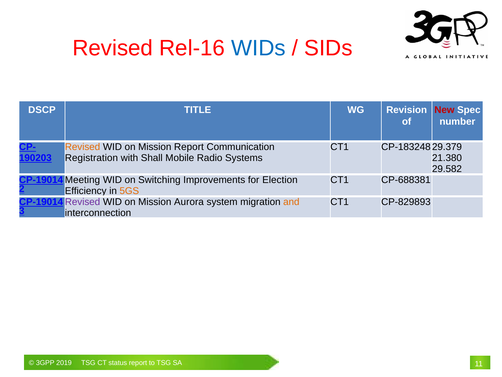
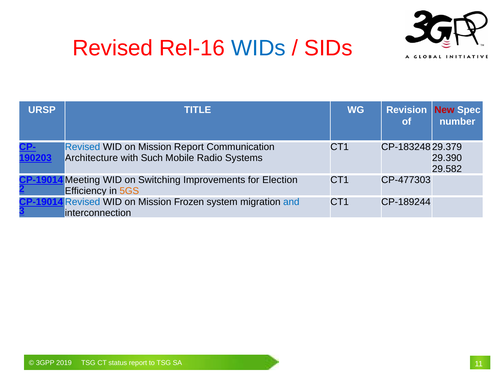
DSCP: DSCP -> URSP
Revised at (83, 147) colour: orange -> blue
Registration: Registration -> Architecture
Shall: Shall -> Such
21.380: 21.380 -> 29.390
CP-688381: CP-688381 -> CP-477303
Revised at (83, 202) colour: purple -> blue
Aurora: Aurora -> Frozen
and colour: orange -> blue
CP-829893: CP-829893 -> CP-189244
